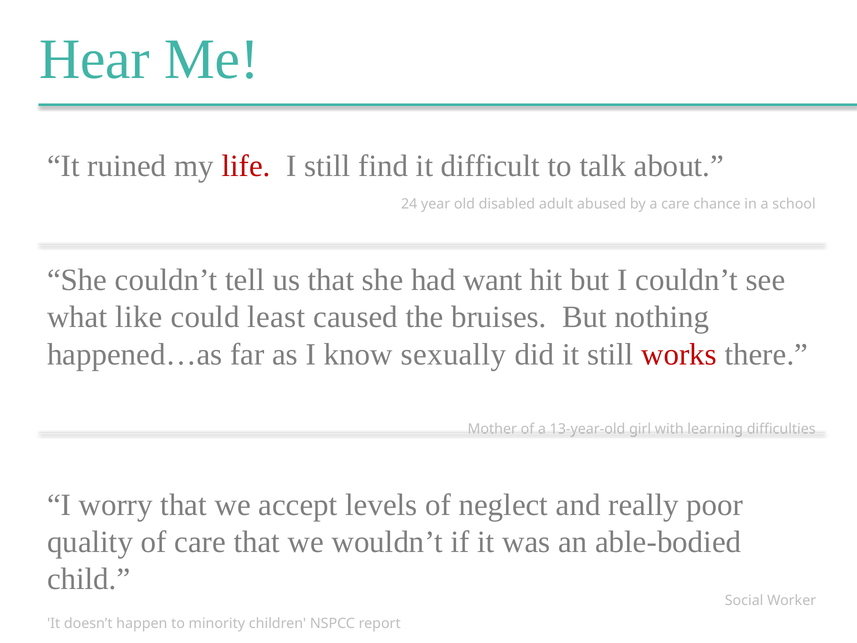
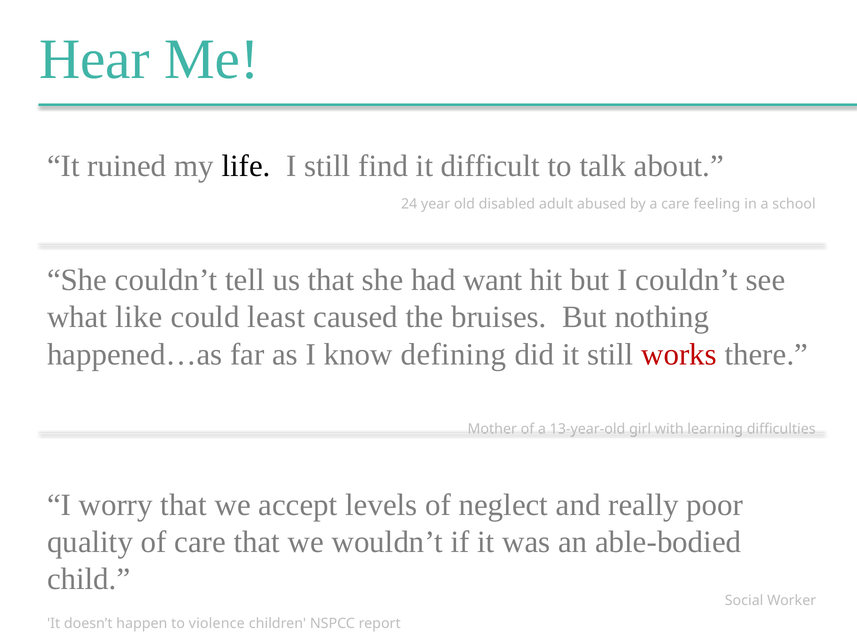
life colour: red -> black
chance: chance -> feeling
sexually: sexually -> defining
minority: minority -> violence
